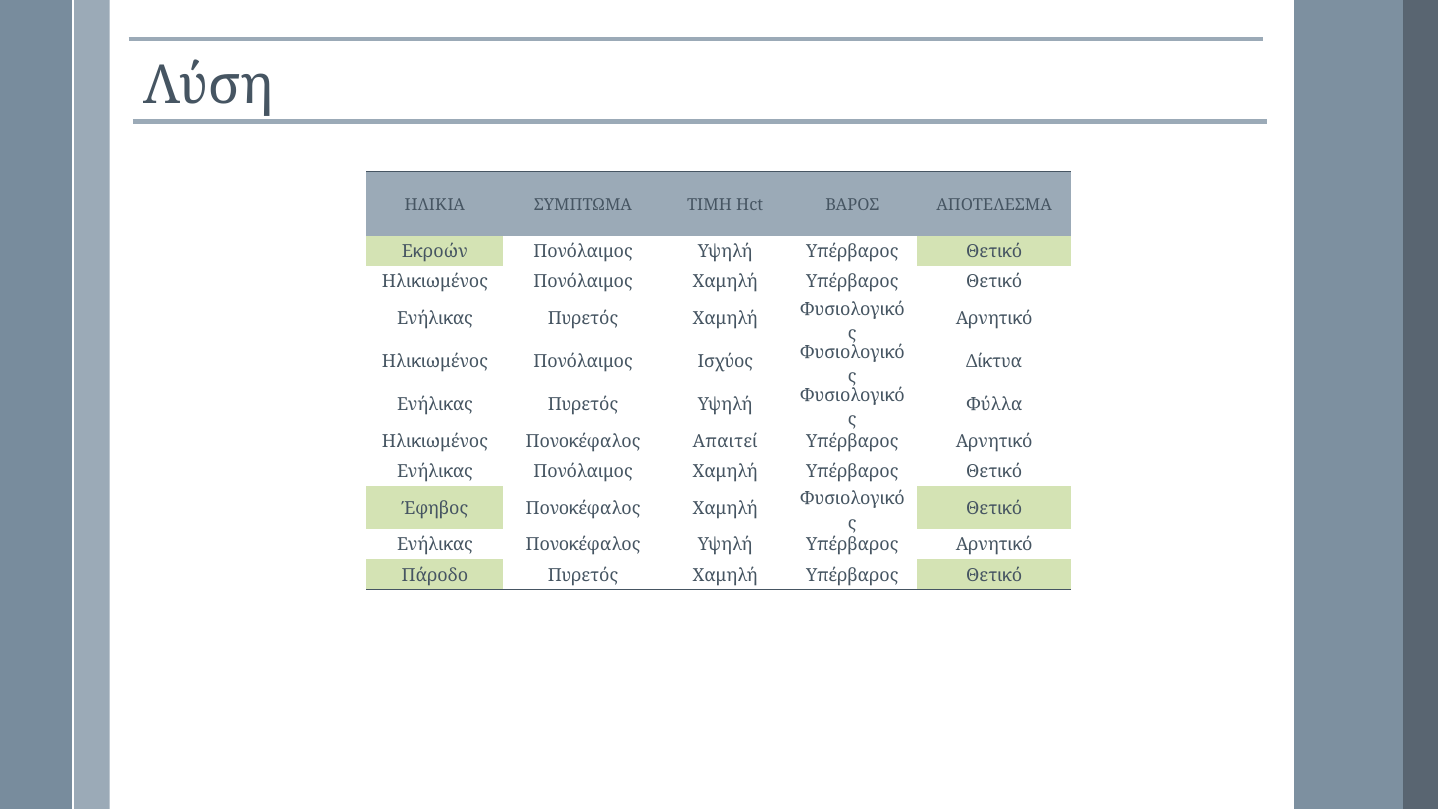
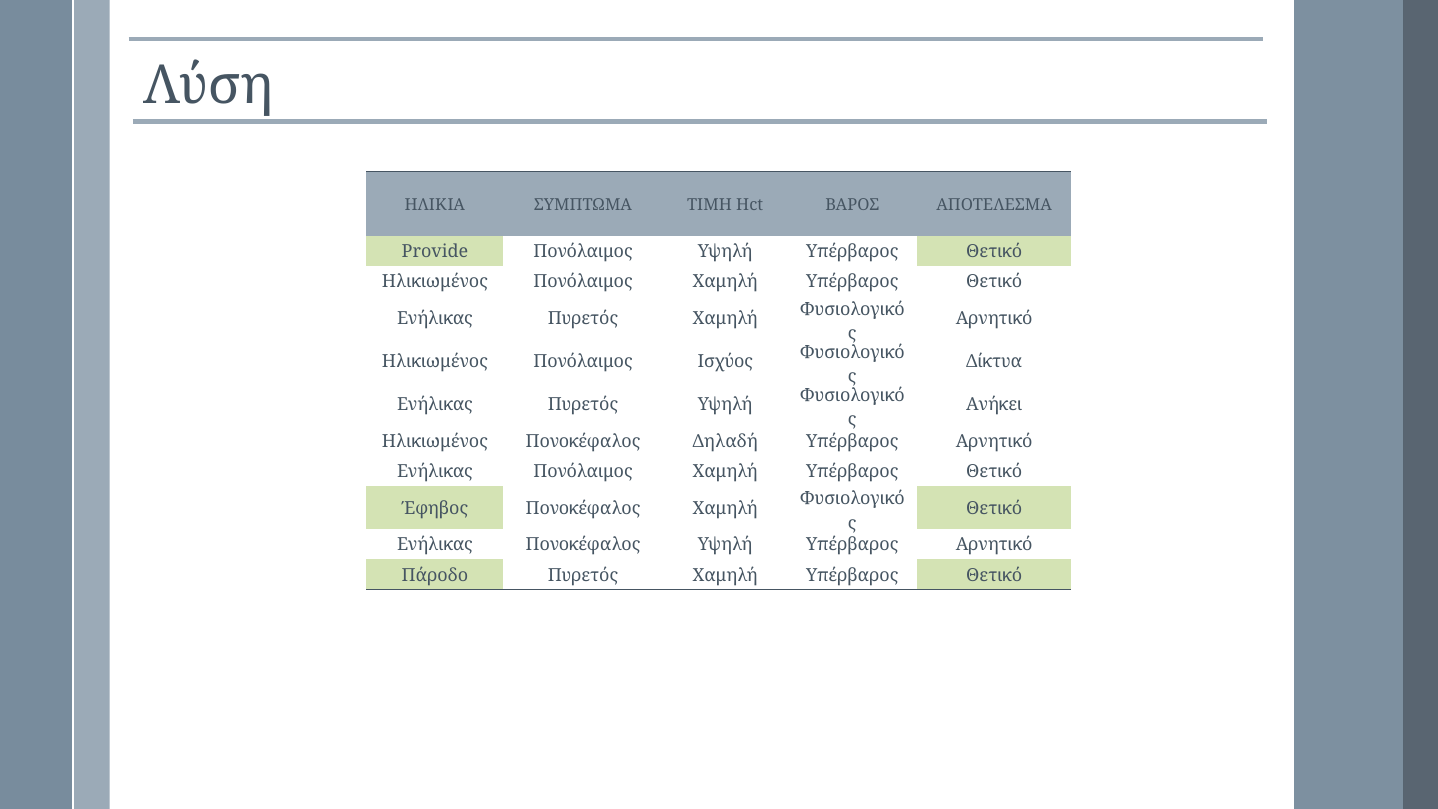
Εκροών: Εκροών -> Provide
Φύλλα: Φύλλα -> Ανήκει
Απαιτεί: Απαιτεί -> Δηλαδή
